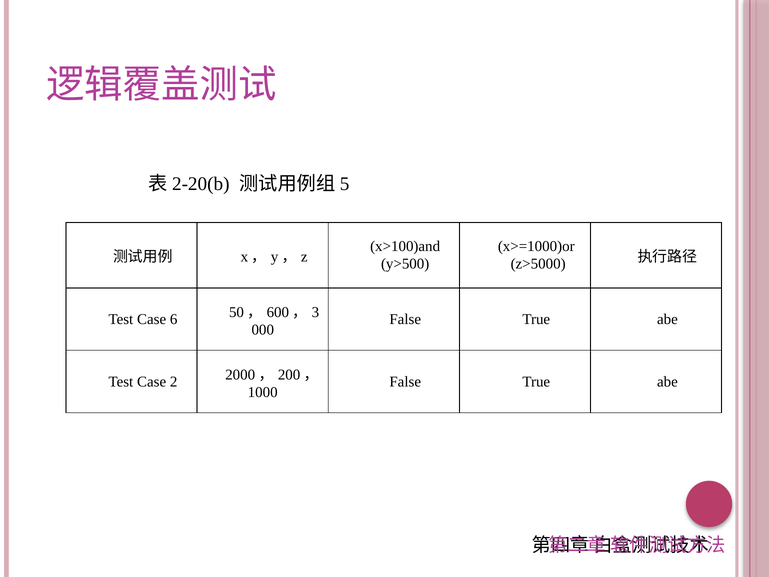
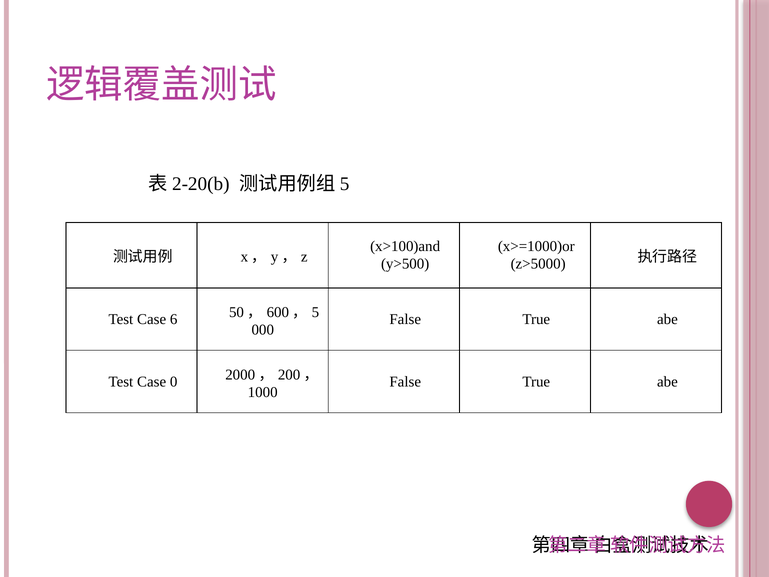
3: 3 -> 5
2: 2 -> 0
